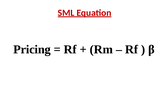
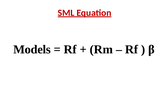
Pricing: Pricing -> Models
